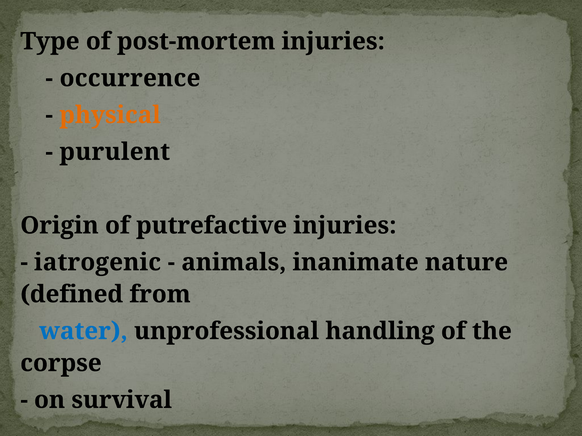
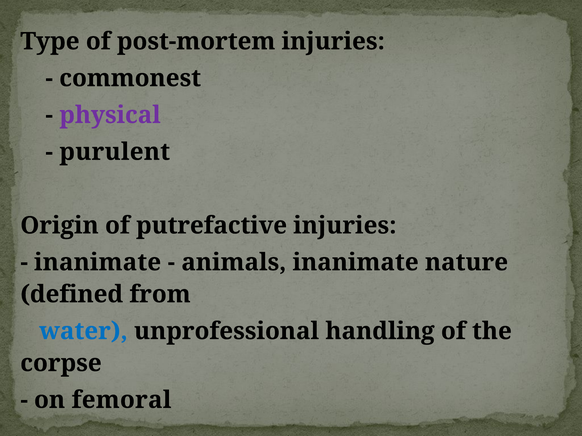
occurrence: occurrence -> commonest
physical colour: orange -> purple
iatrogenic at (98, 263): iatrogenic -> inanimate
survival: survival -> femoral
